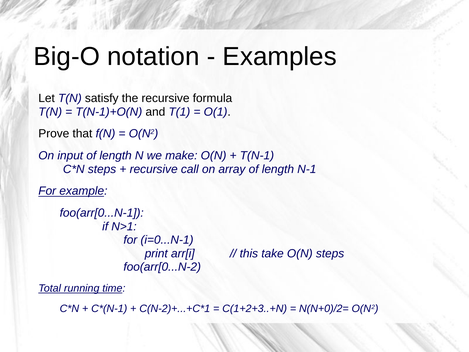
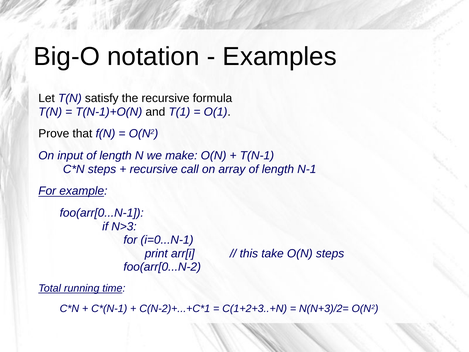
N>1: N>1 -> N>3
N(N+0)/2=: N(N+0)/2= -> N(N+3)/2=
